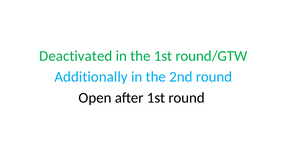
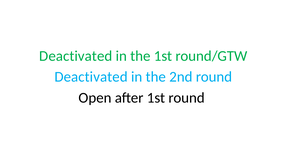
Additionally at (91, 77): Additionally -> Deactivated
